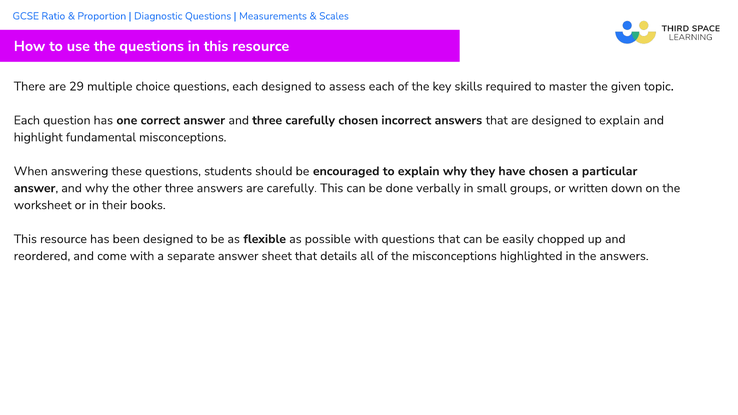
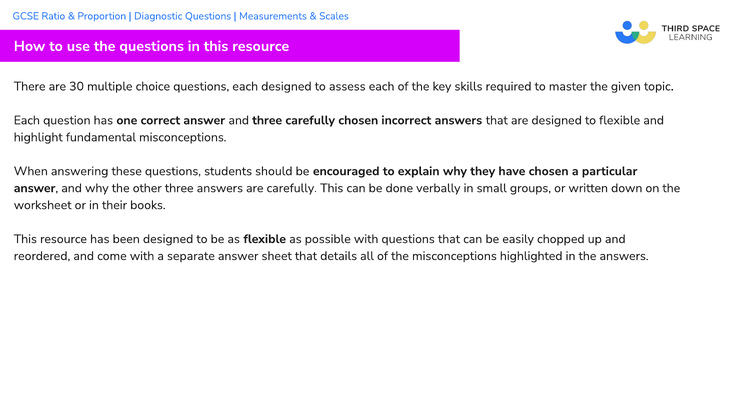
29: 29 -> 30
designed to explain: explain -> flexible
